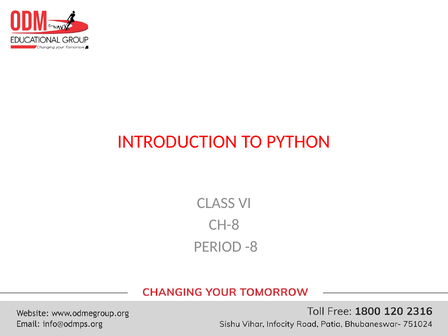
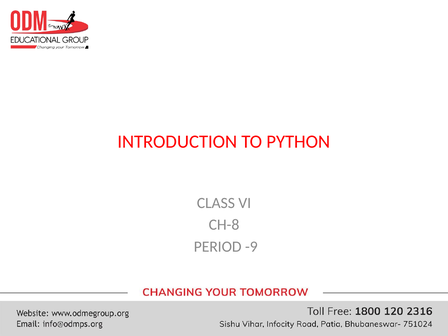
-8: -8 -> -9
